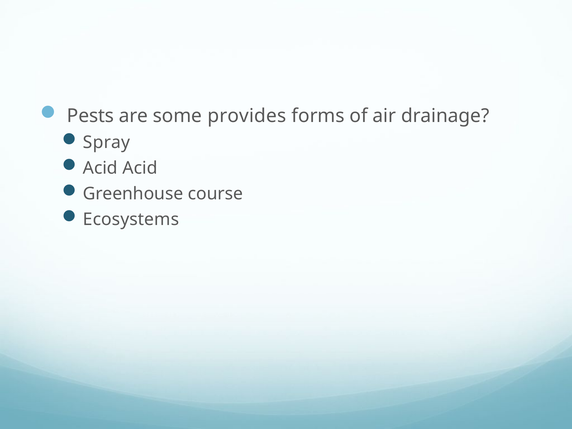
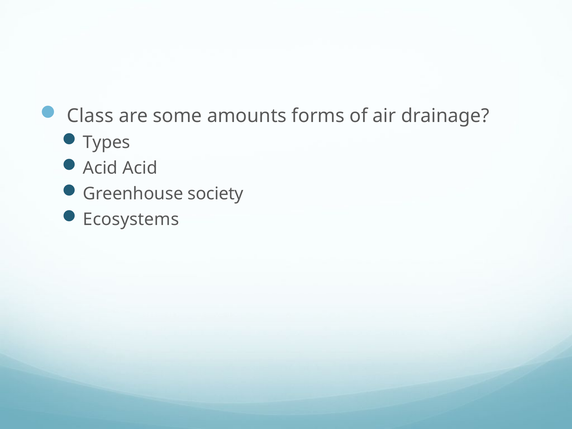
Pests: Pests -> Class
provides: provides -> amounts
Spray: Spray -> Types
course: course -> society
